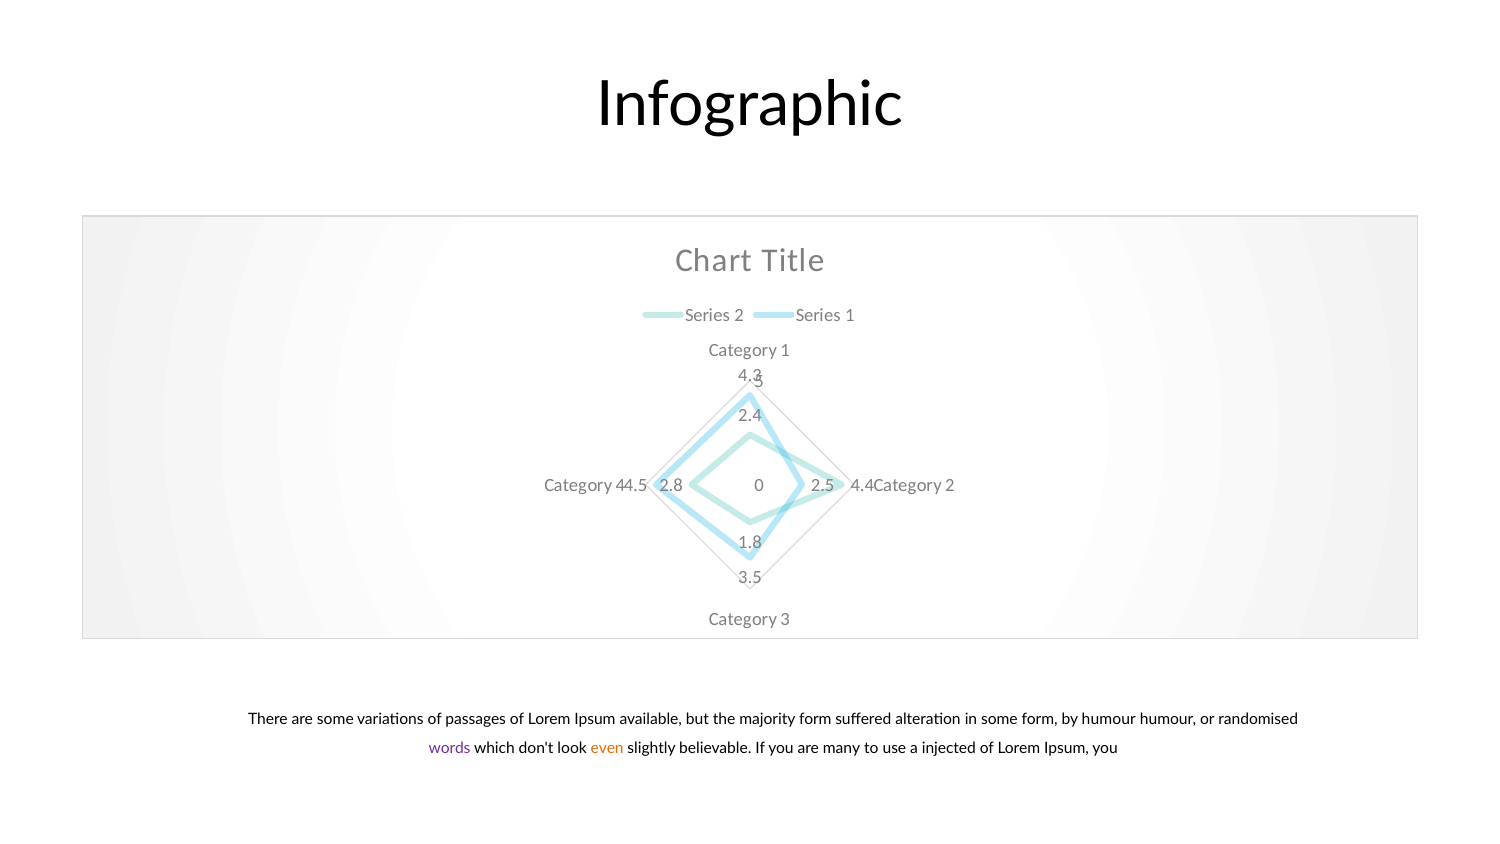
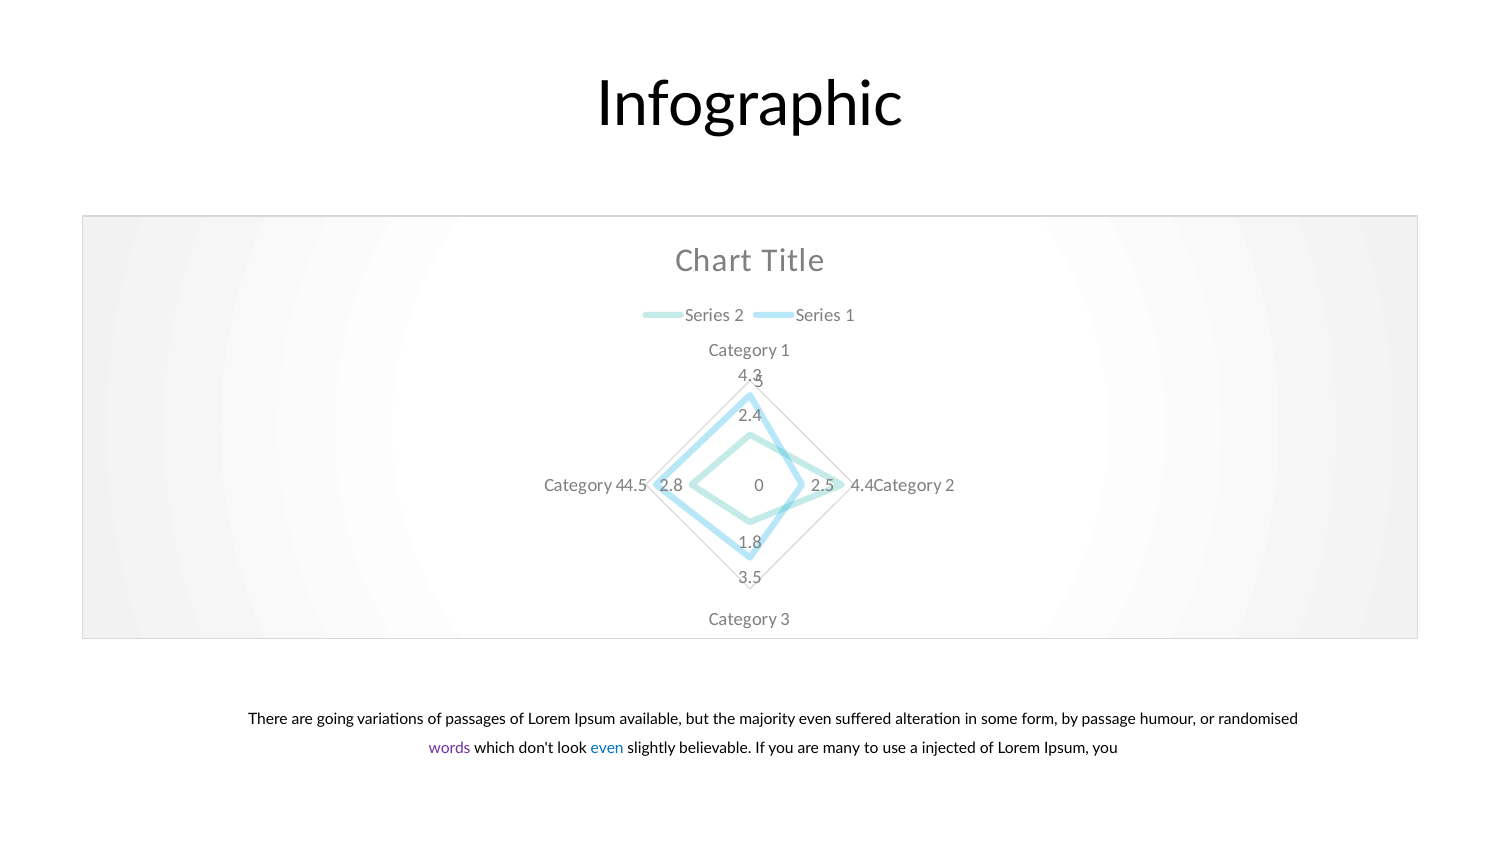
are some: some -> going
majority form: form -> even
by humour: humour -> passage
even at (607, 748) colour: orange -> blue
